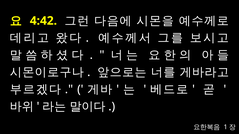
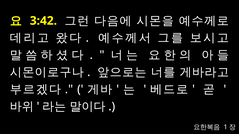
4:42: 4:42 -> 3:42
